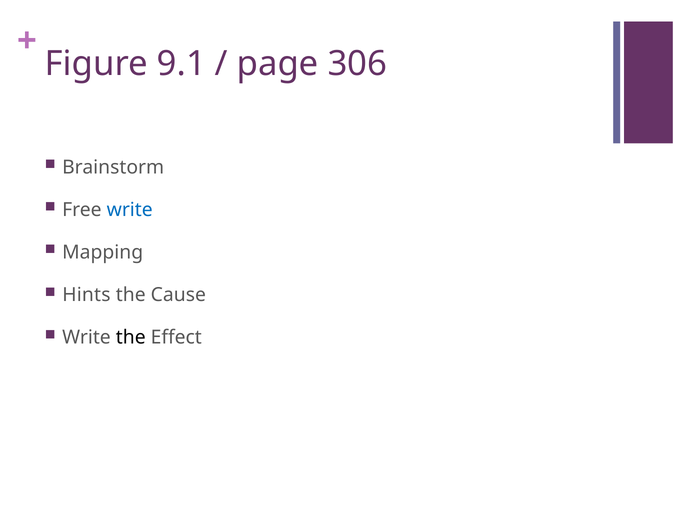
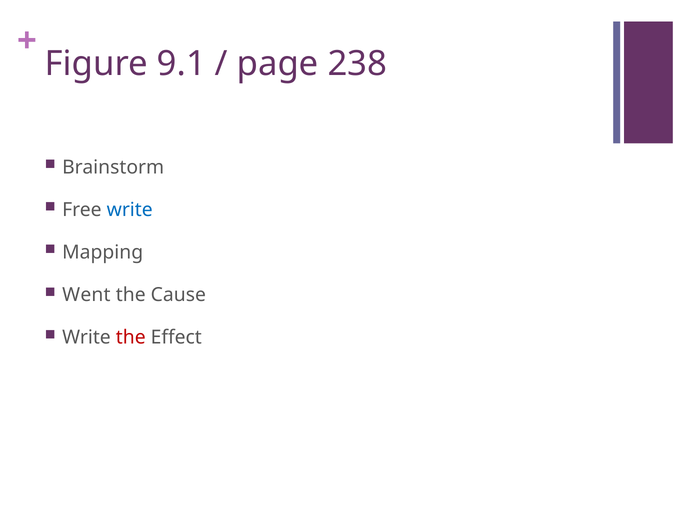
306: 306 -> 238
Hints: Hints -> Went
the at (131, 337) colour: black -> red
